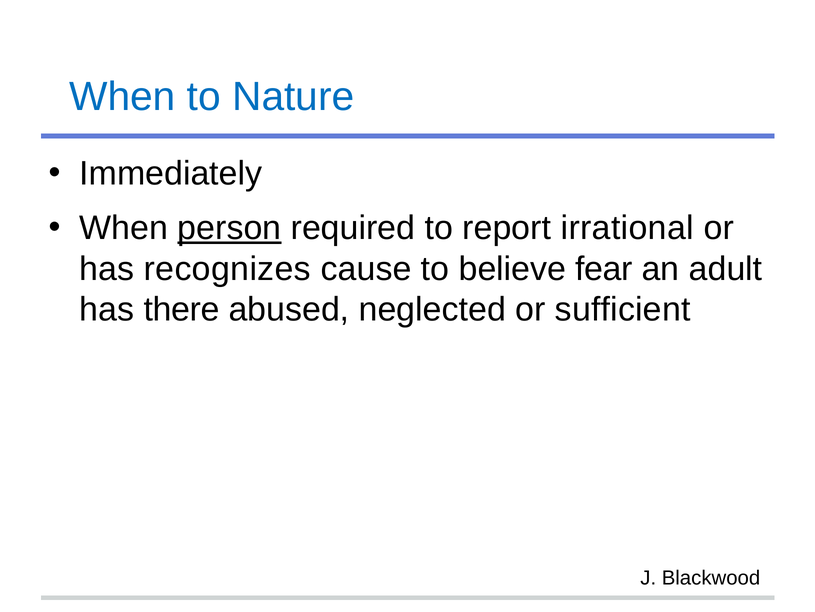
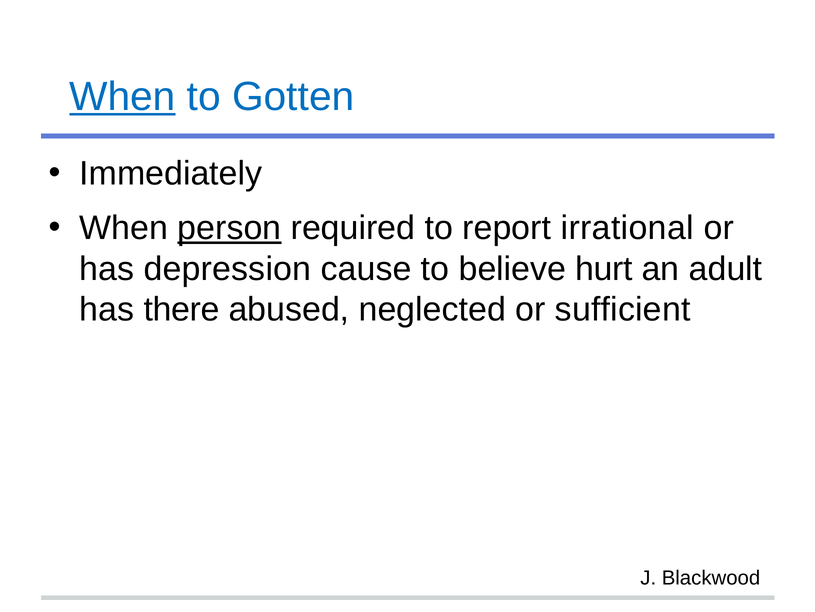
When at (122, 97) underline: none -> present
Nature: Nature -> Gotten
recognizes: recognizes -> depression
fear: fear -> hurt
